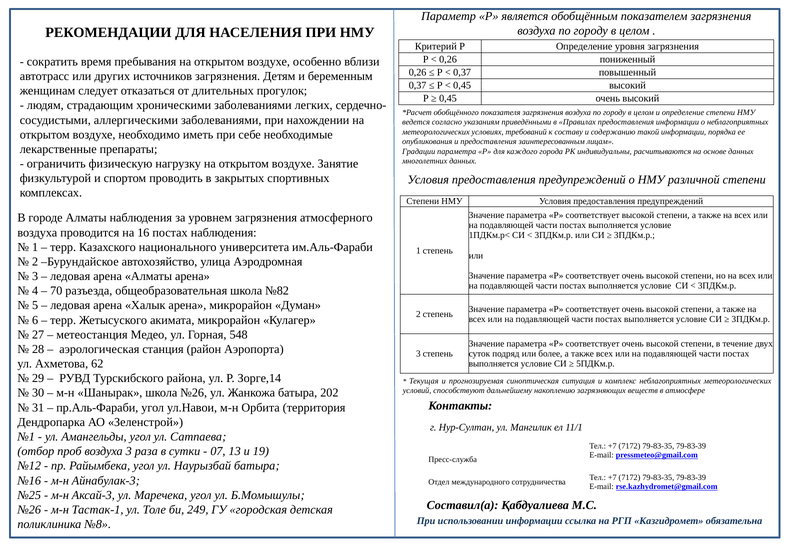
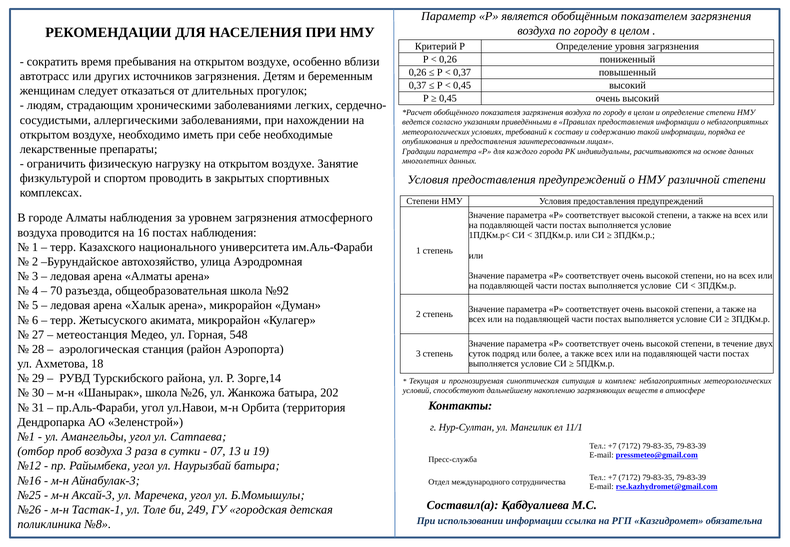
№82: №82 -> №92
62: 62 -> 18
